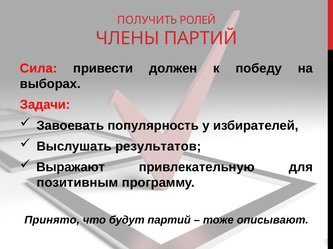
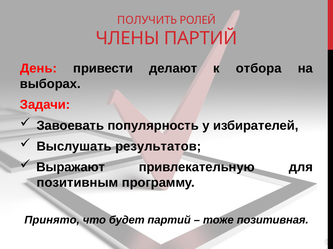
Сила: Сила -> День
должен: должен -> делают
победу: победу -> отбора
будут: будут -> будет
описывают: описывают -> позитивная
